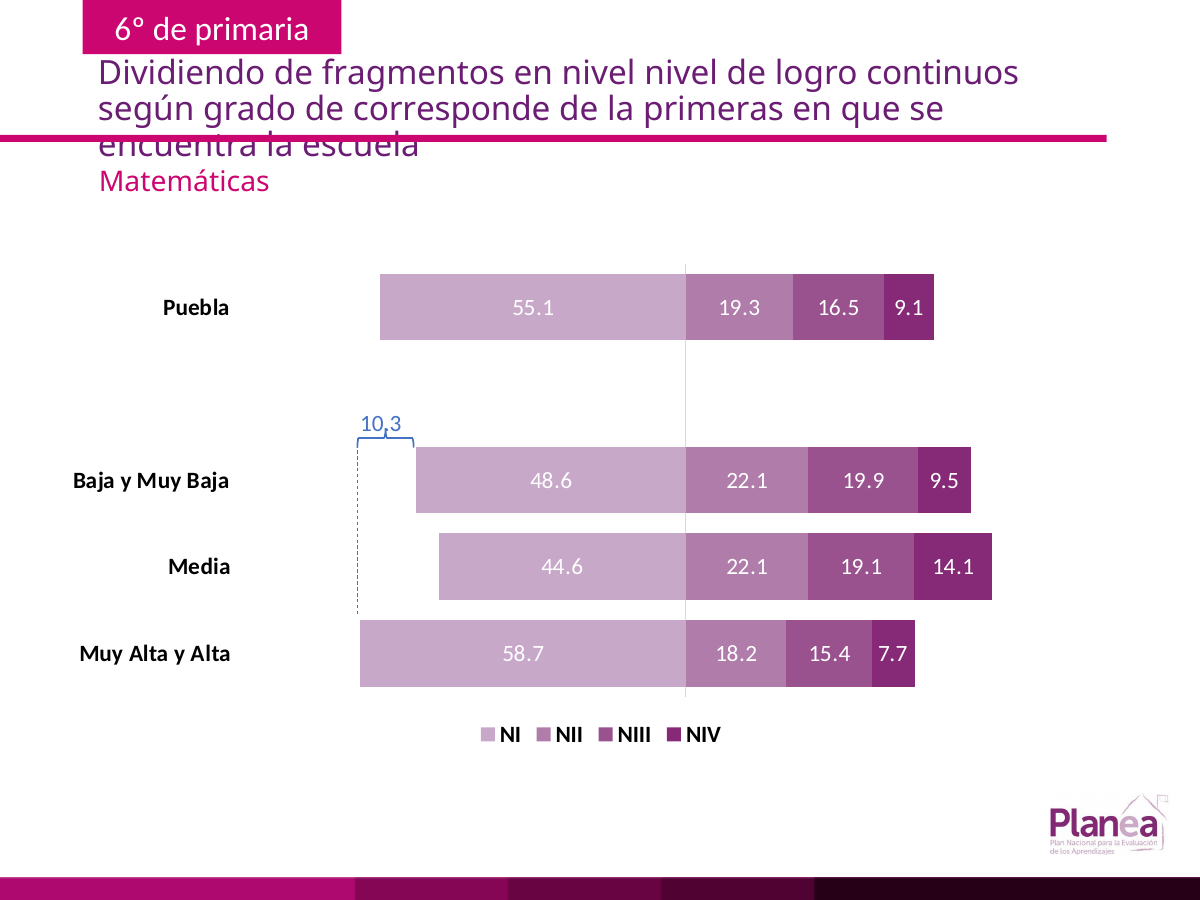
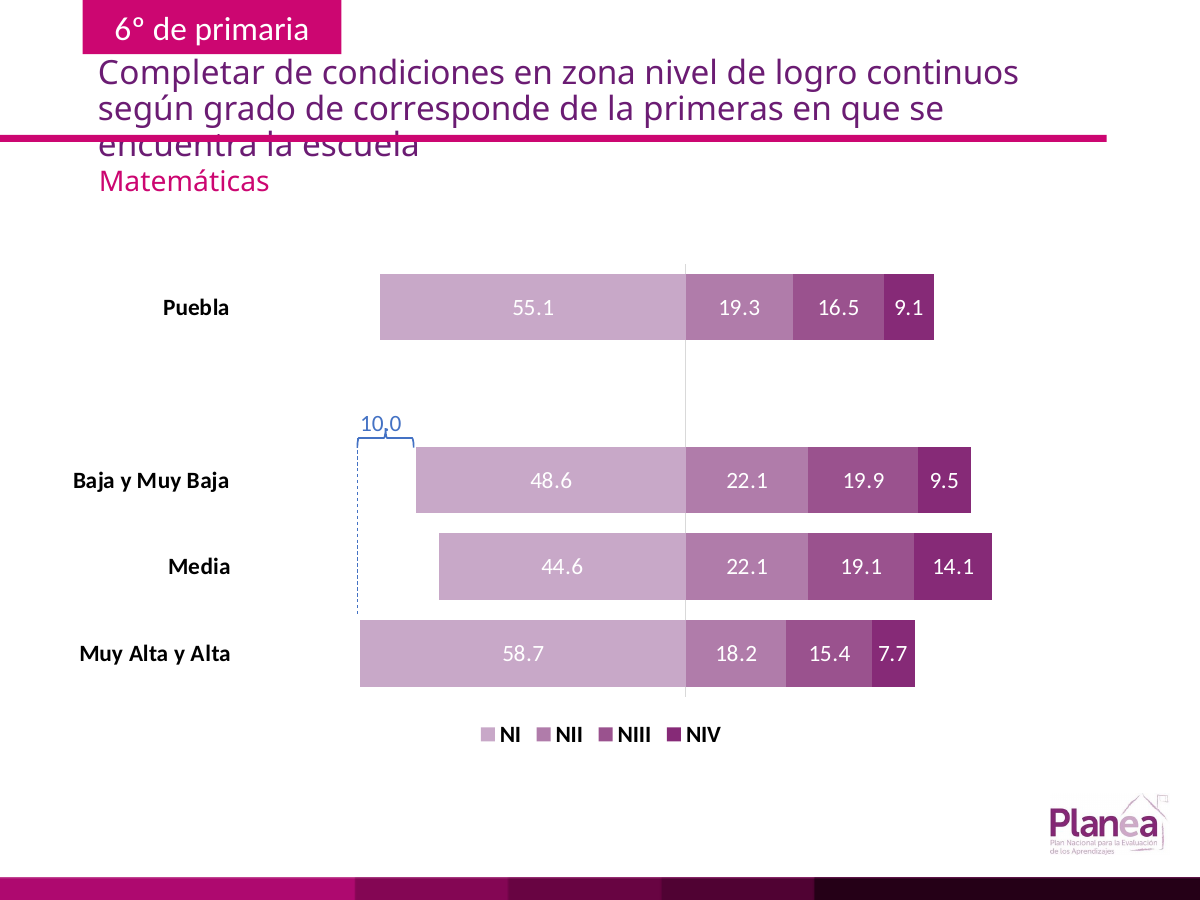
Dividiendo: Dividiendo -> Completar
fragmentos: fragmentos -> condiciones
en nivel: nivel -> zona
10.3: 10.3 -> 10.0
